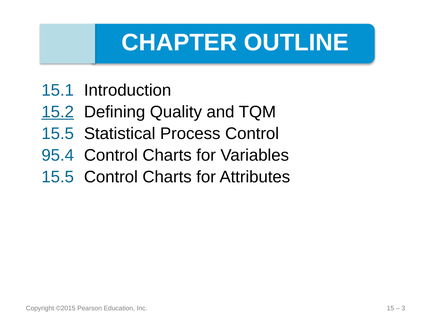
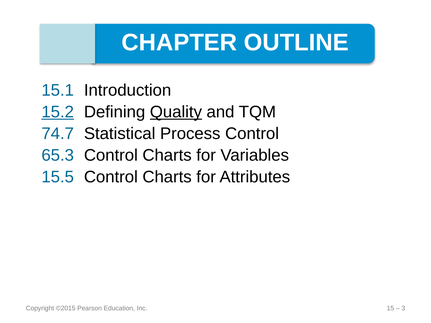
Quality underline: none -> present
15.5 at (58, 134): 15.5 -> 74.7
95.4: 95.4 -> 65.3
